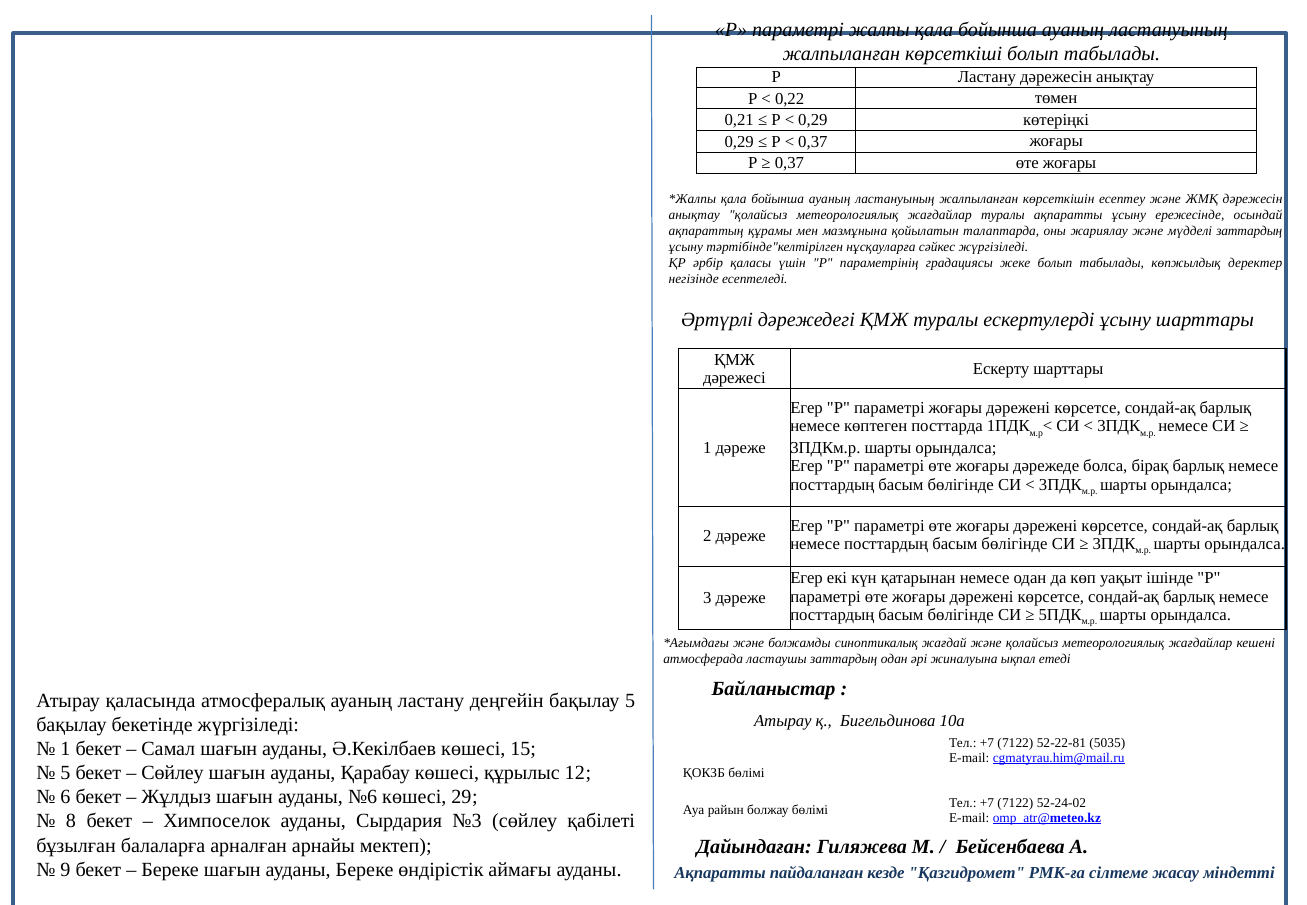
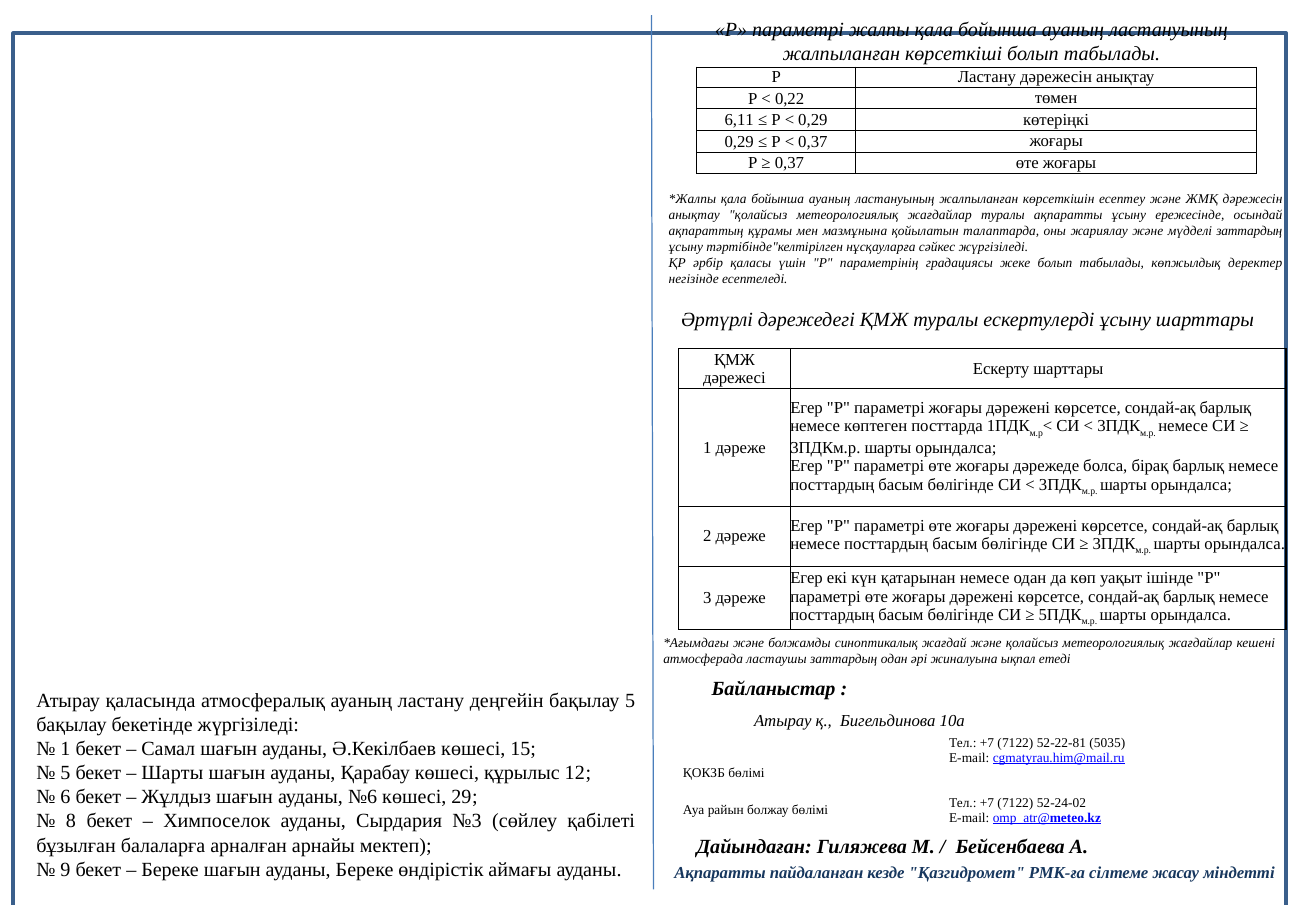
0,21: 0,21 -> 6,11
Сөйлеу at (173, 773): Сөйлеу -> Шарты
